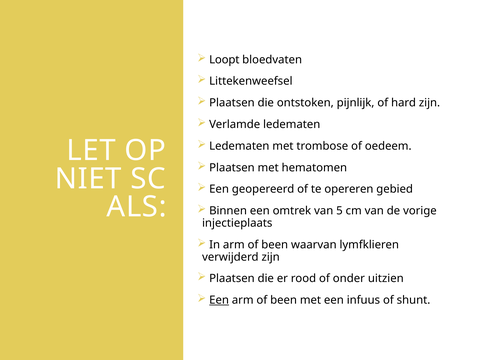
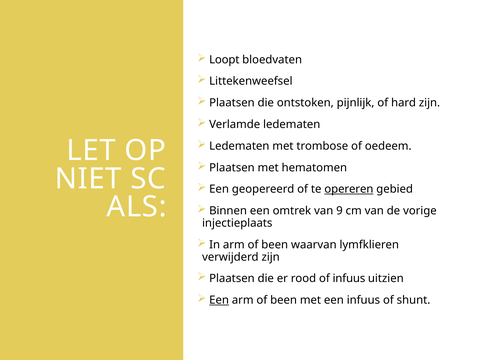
opereren underline: none -> present
5: 5 -> 9
of onder: onder -> infuus
